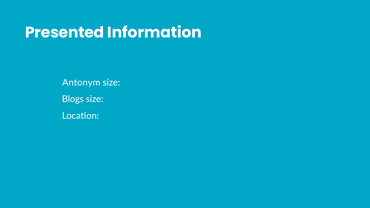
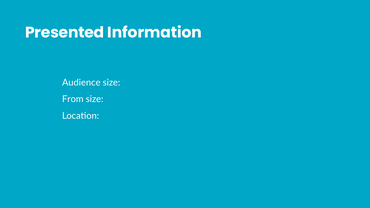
Antonym: Antonym -> Audience
Blogs: Blogs -> From
